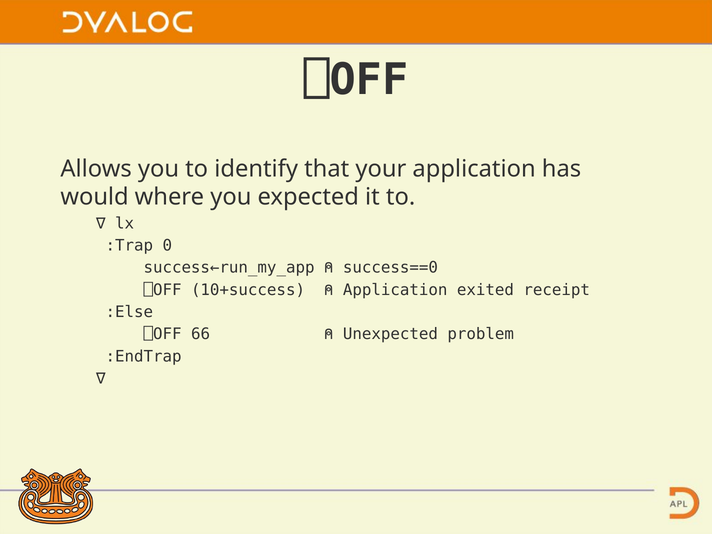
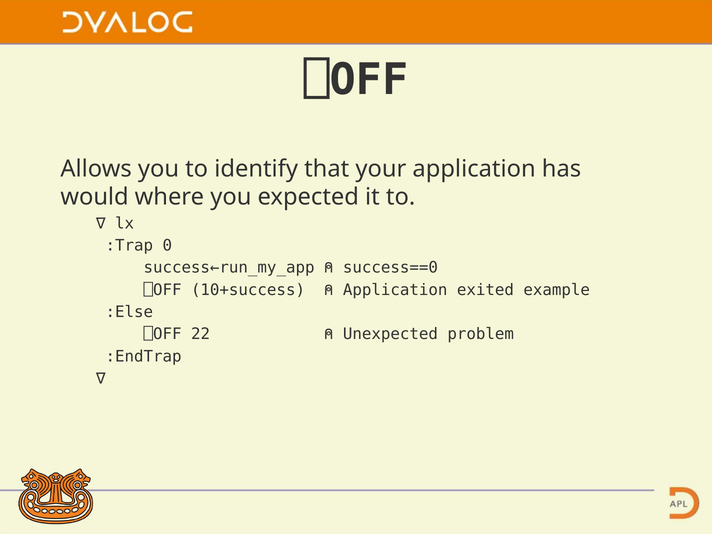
receipt: receipt -> example
66: 66 -> 22
